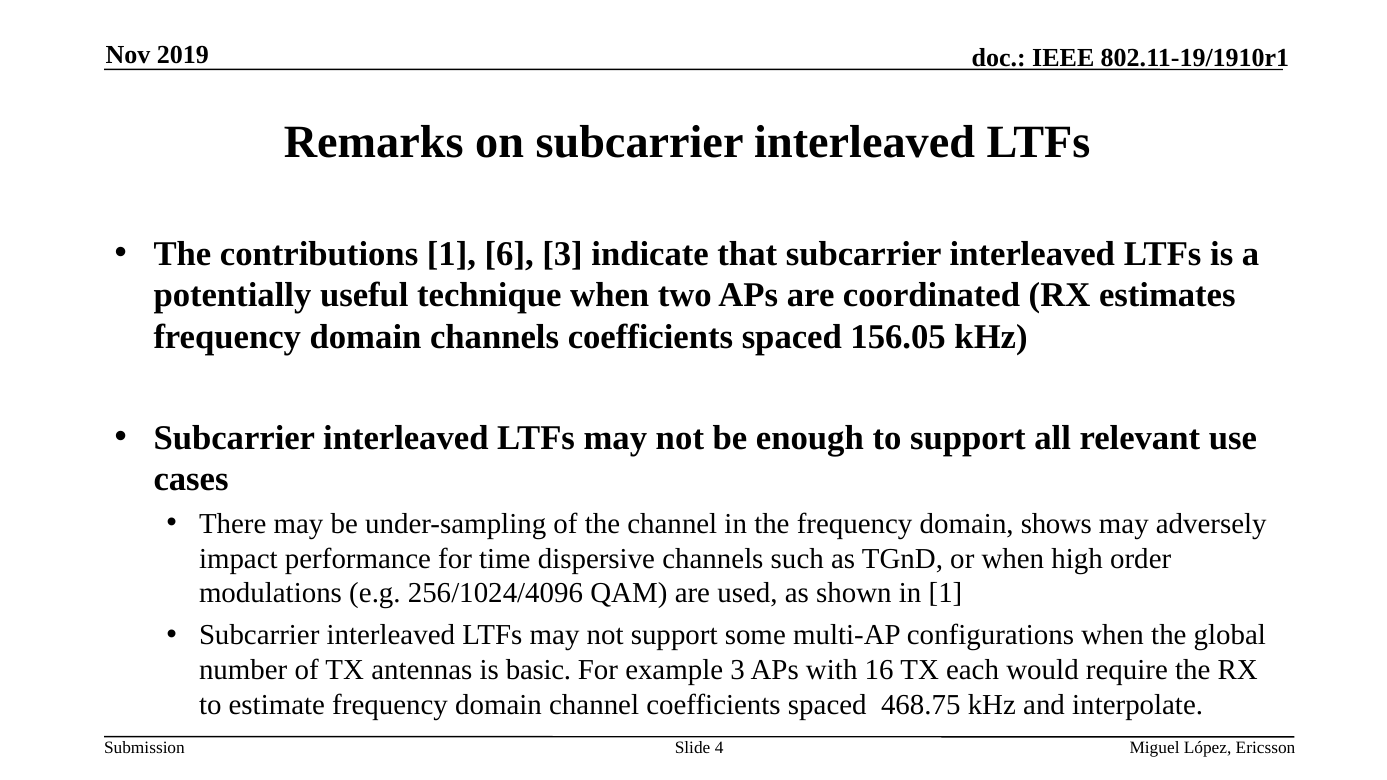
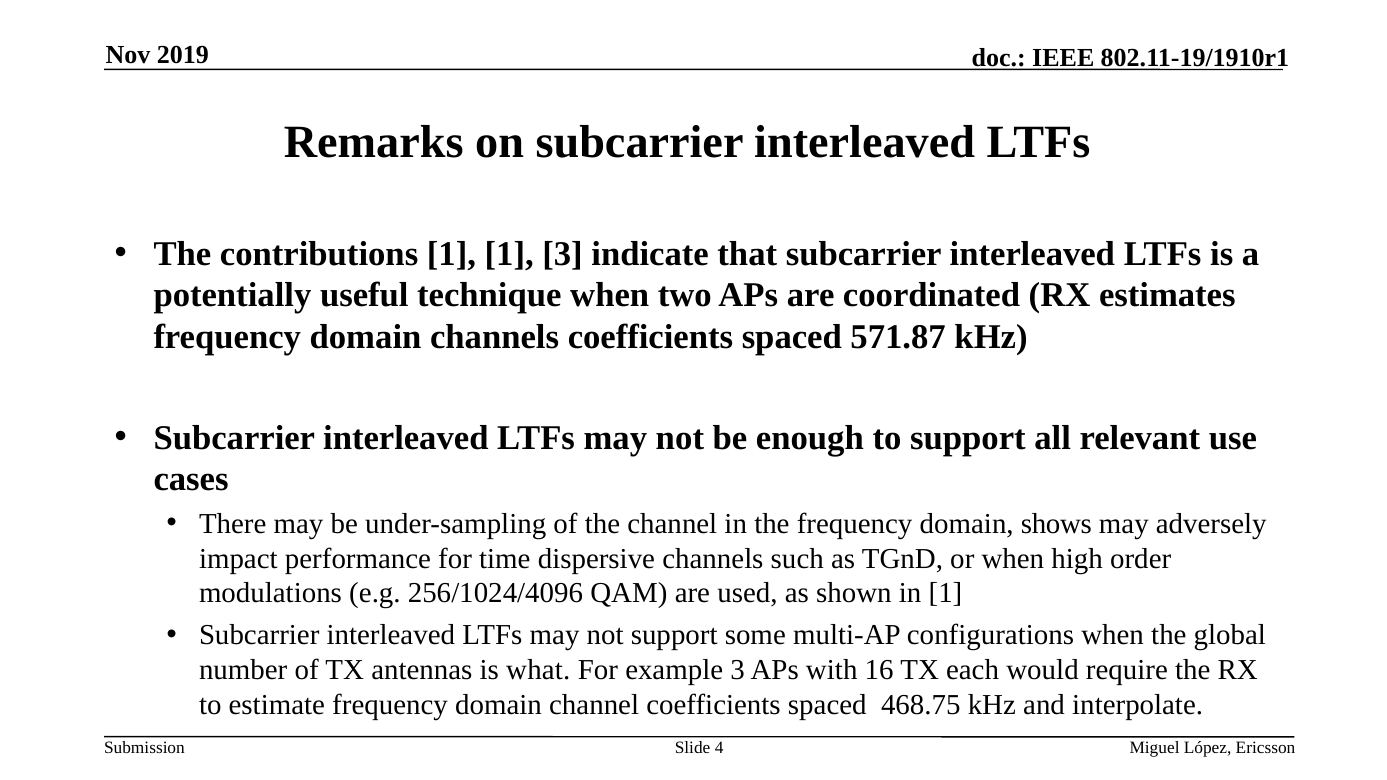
1 6: 6 -> 1
156.05: 156.05 -> 571.87
basic: basic -> what
